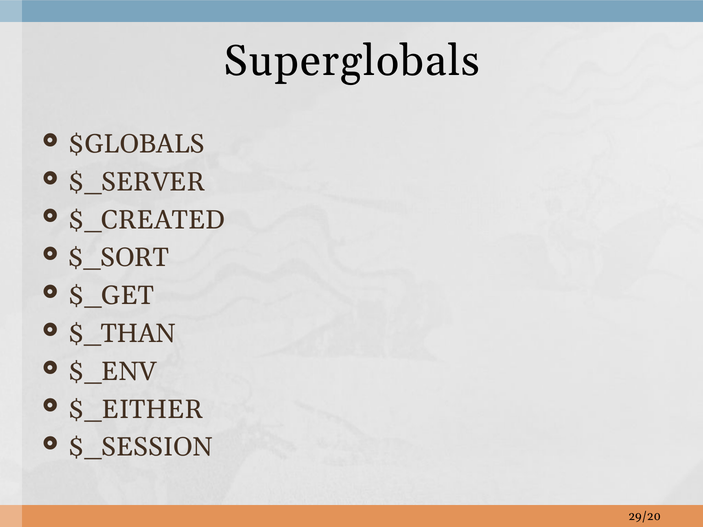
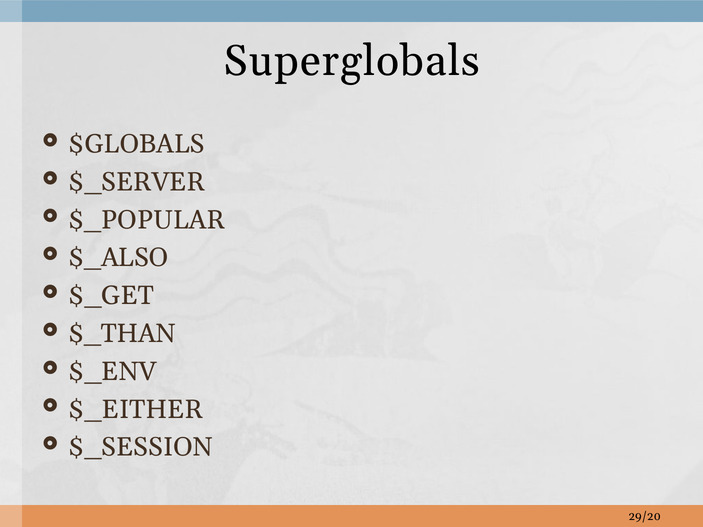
$_CREATED: $_CREATED -> $_POPULAR
$_SORT: $_SORT -> $_ALSO
